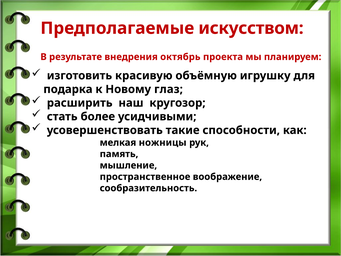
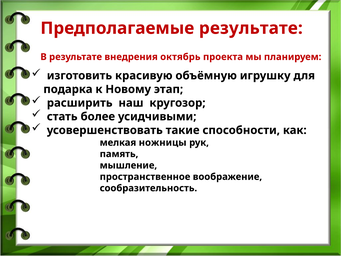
Предполагаемые искусством: искусством -> результате
глаз: глаз -> этап
